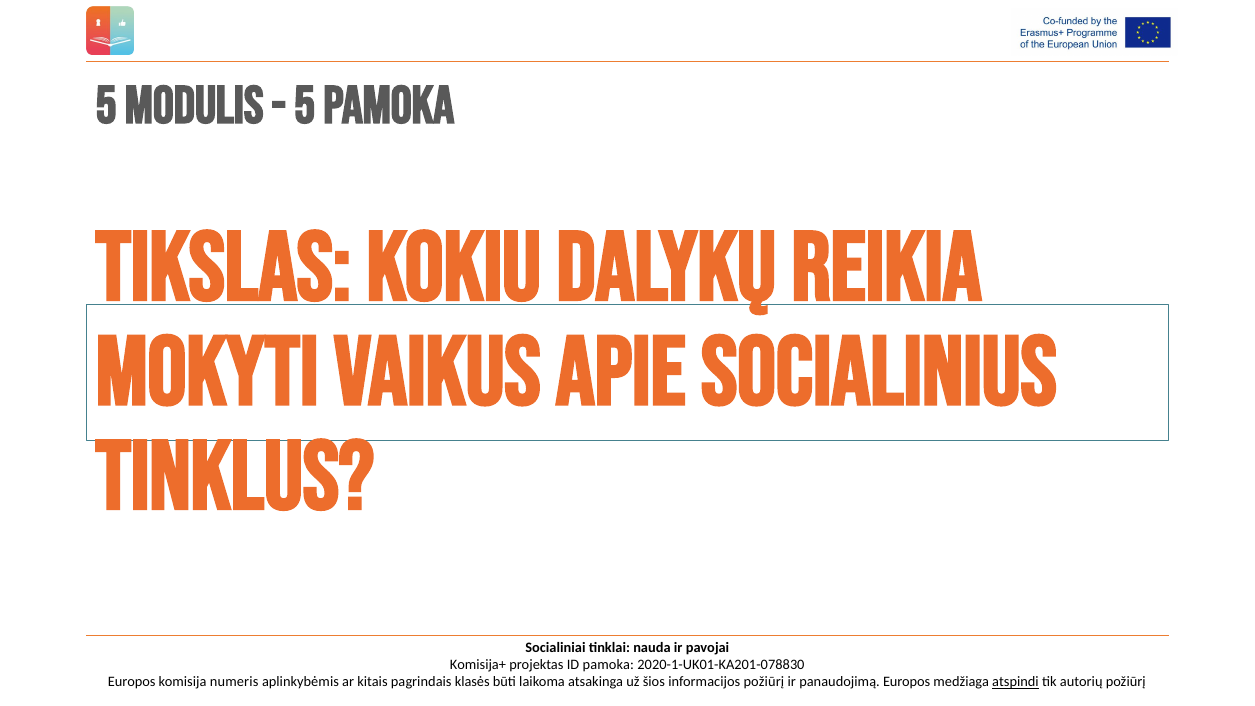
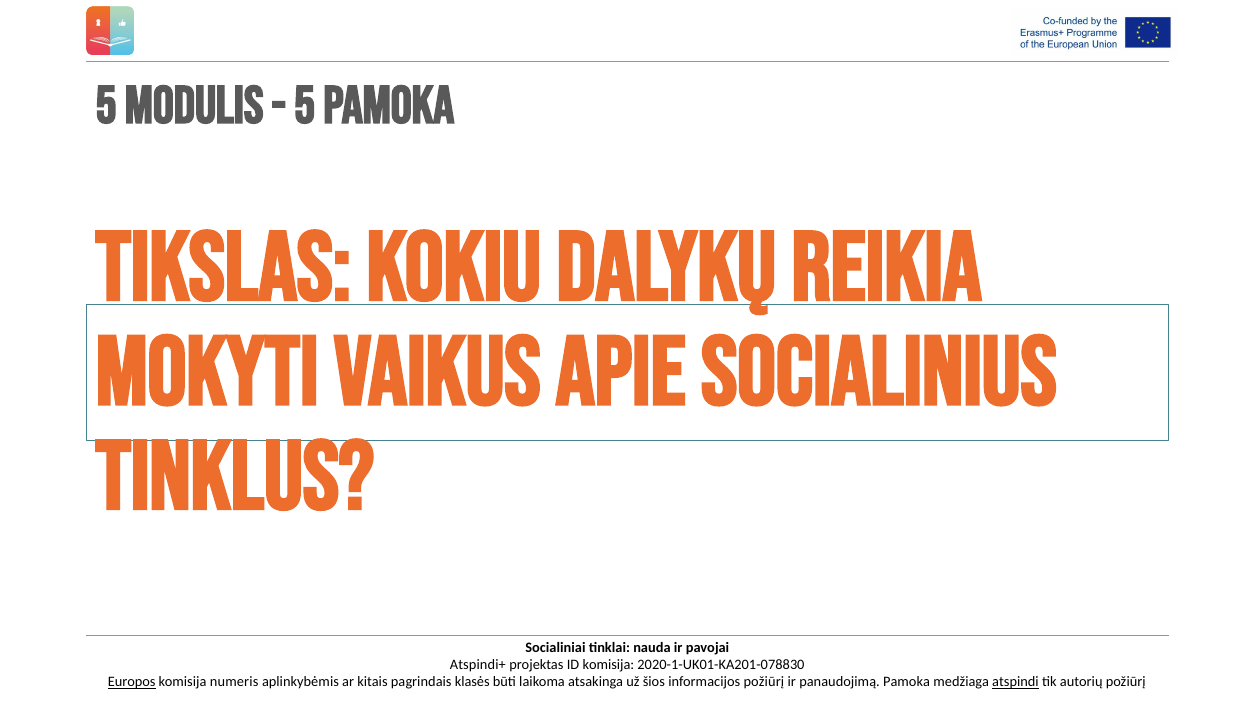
Komisija+: Komisija+ -> Atspindi+
ID pamoka: pamoka -> komisija
Europos at (132, 682) underline: none -> present
panaudojimą Europos: Europos -> Pamoka
